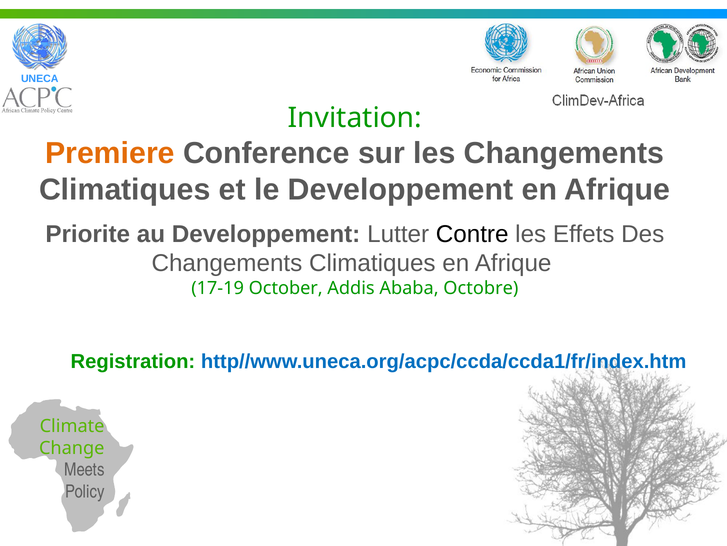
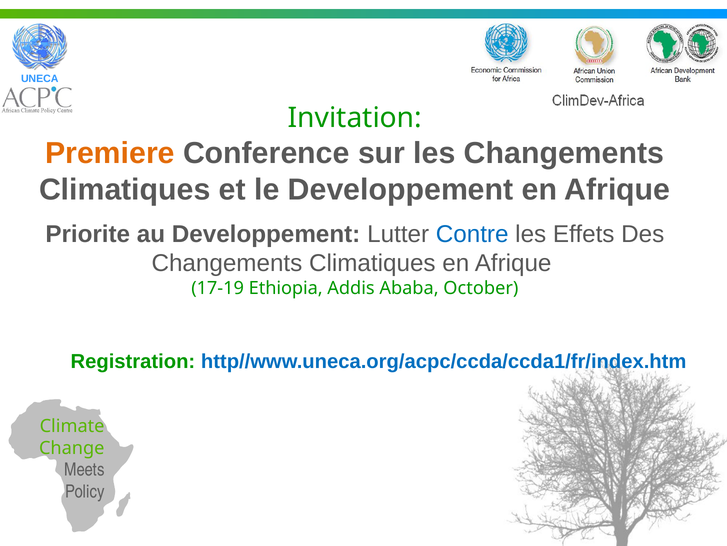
Contre colour: black -> blue
October: October -> Ethiopia
Octobre: Octobre -> October
